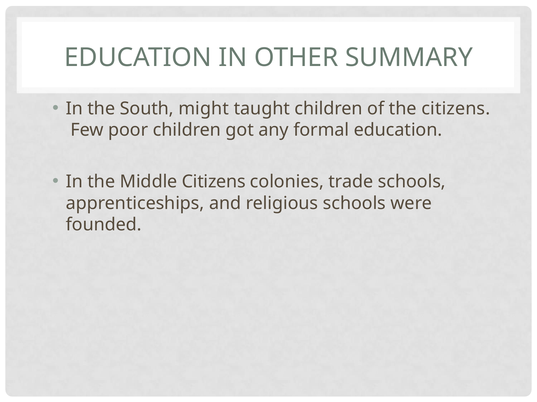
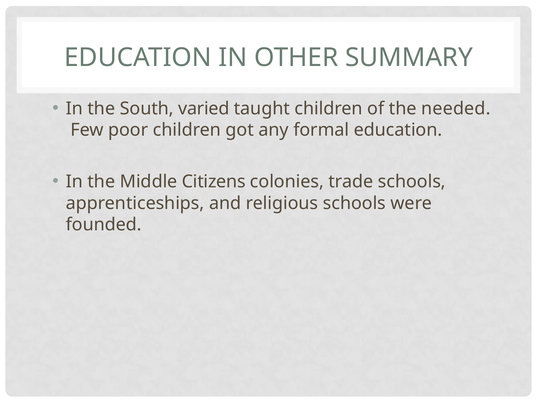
might: might -> varied
the citizens: citizens -> needed
